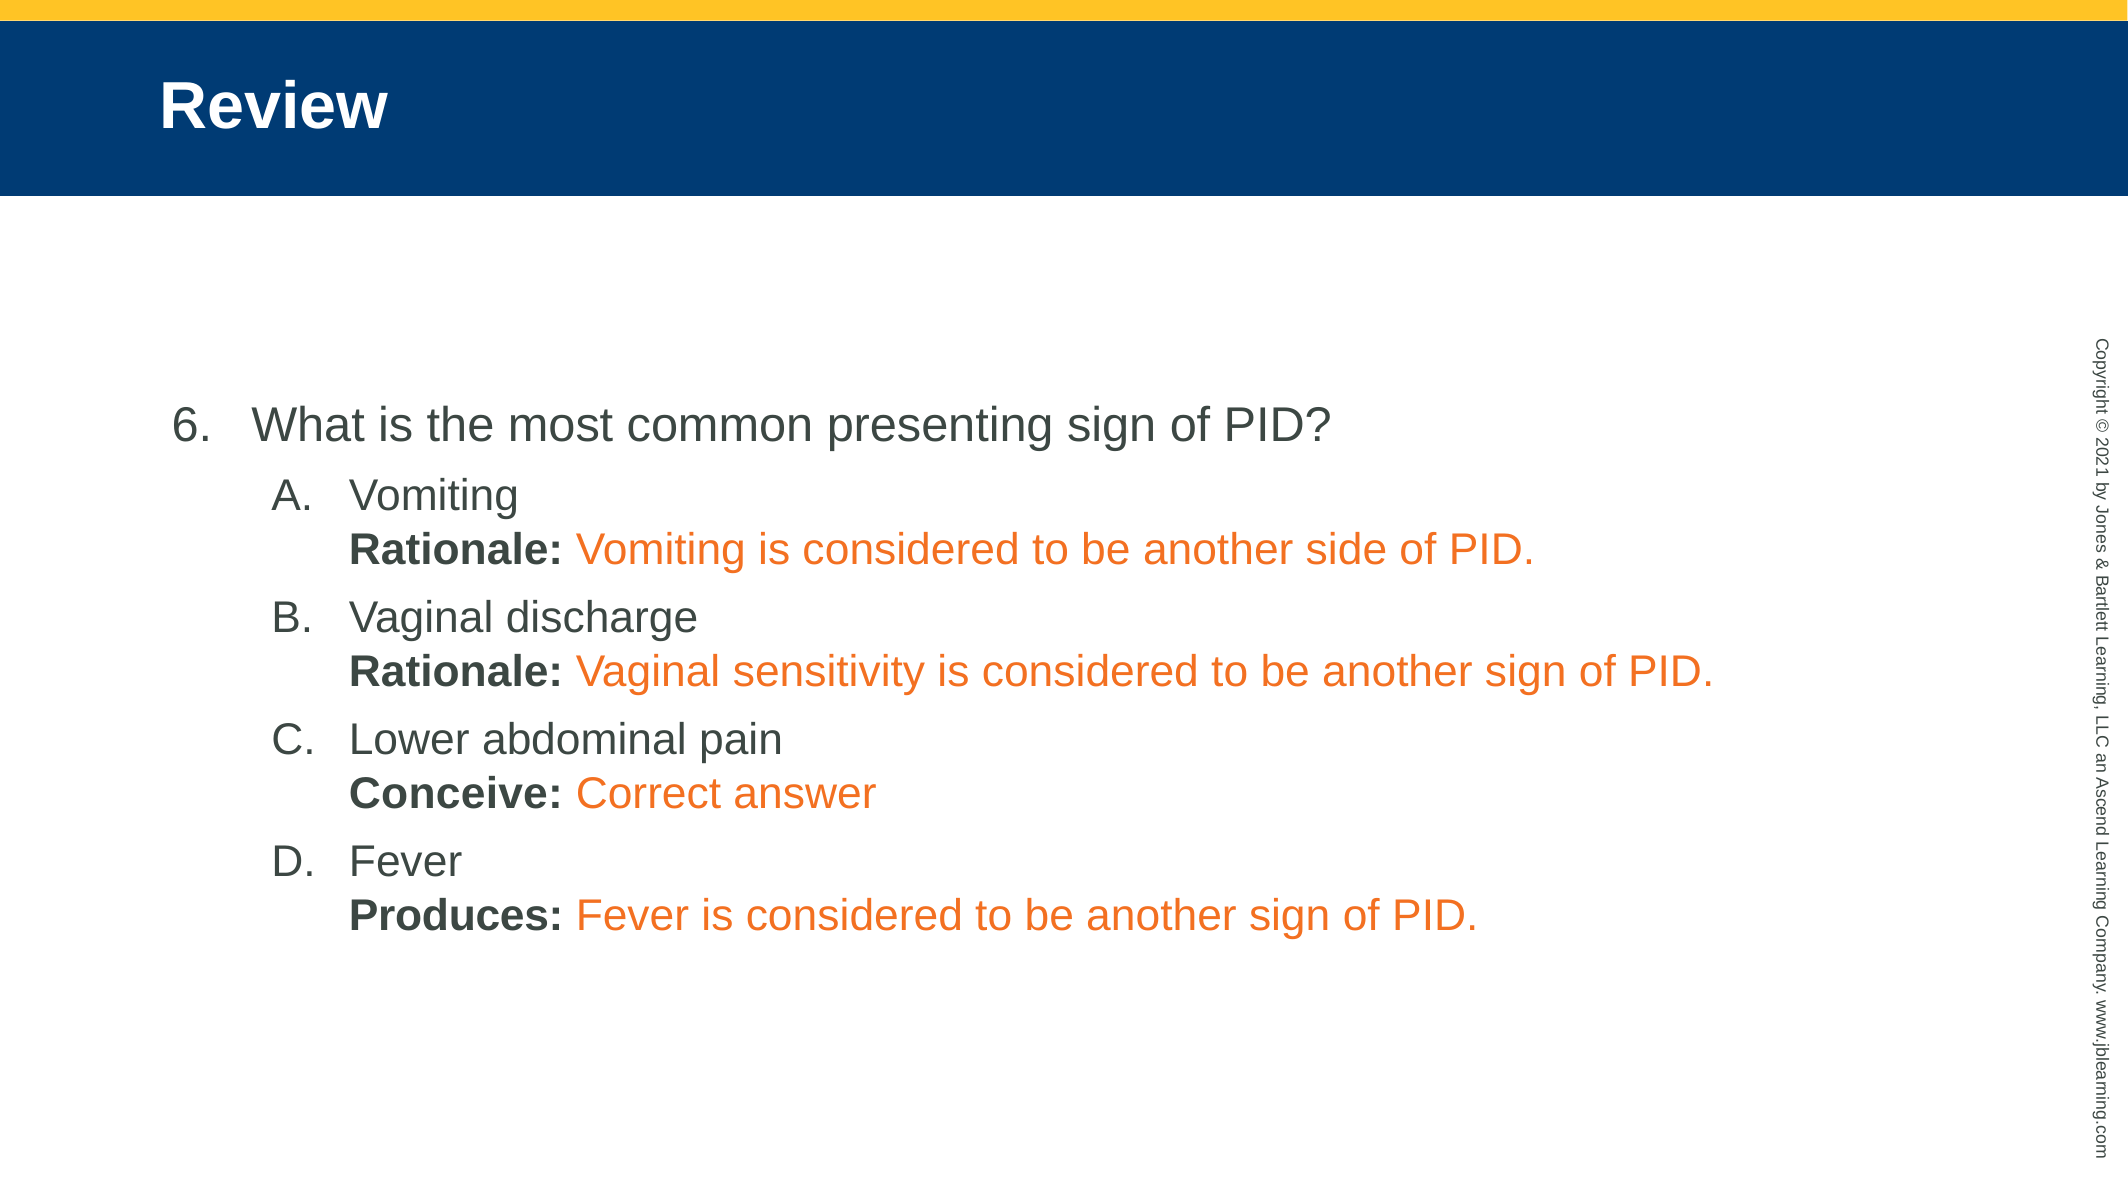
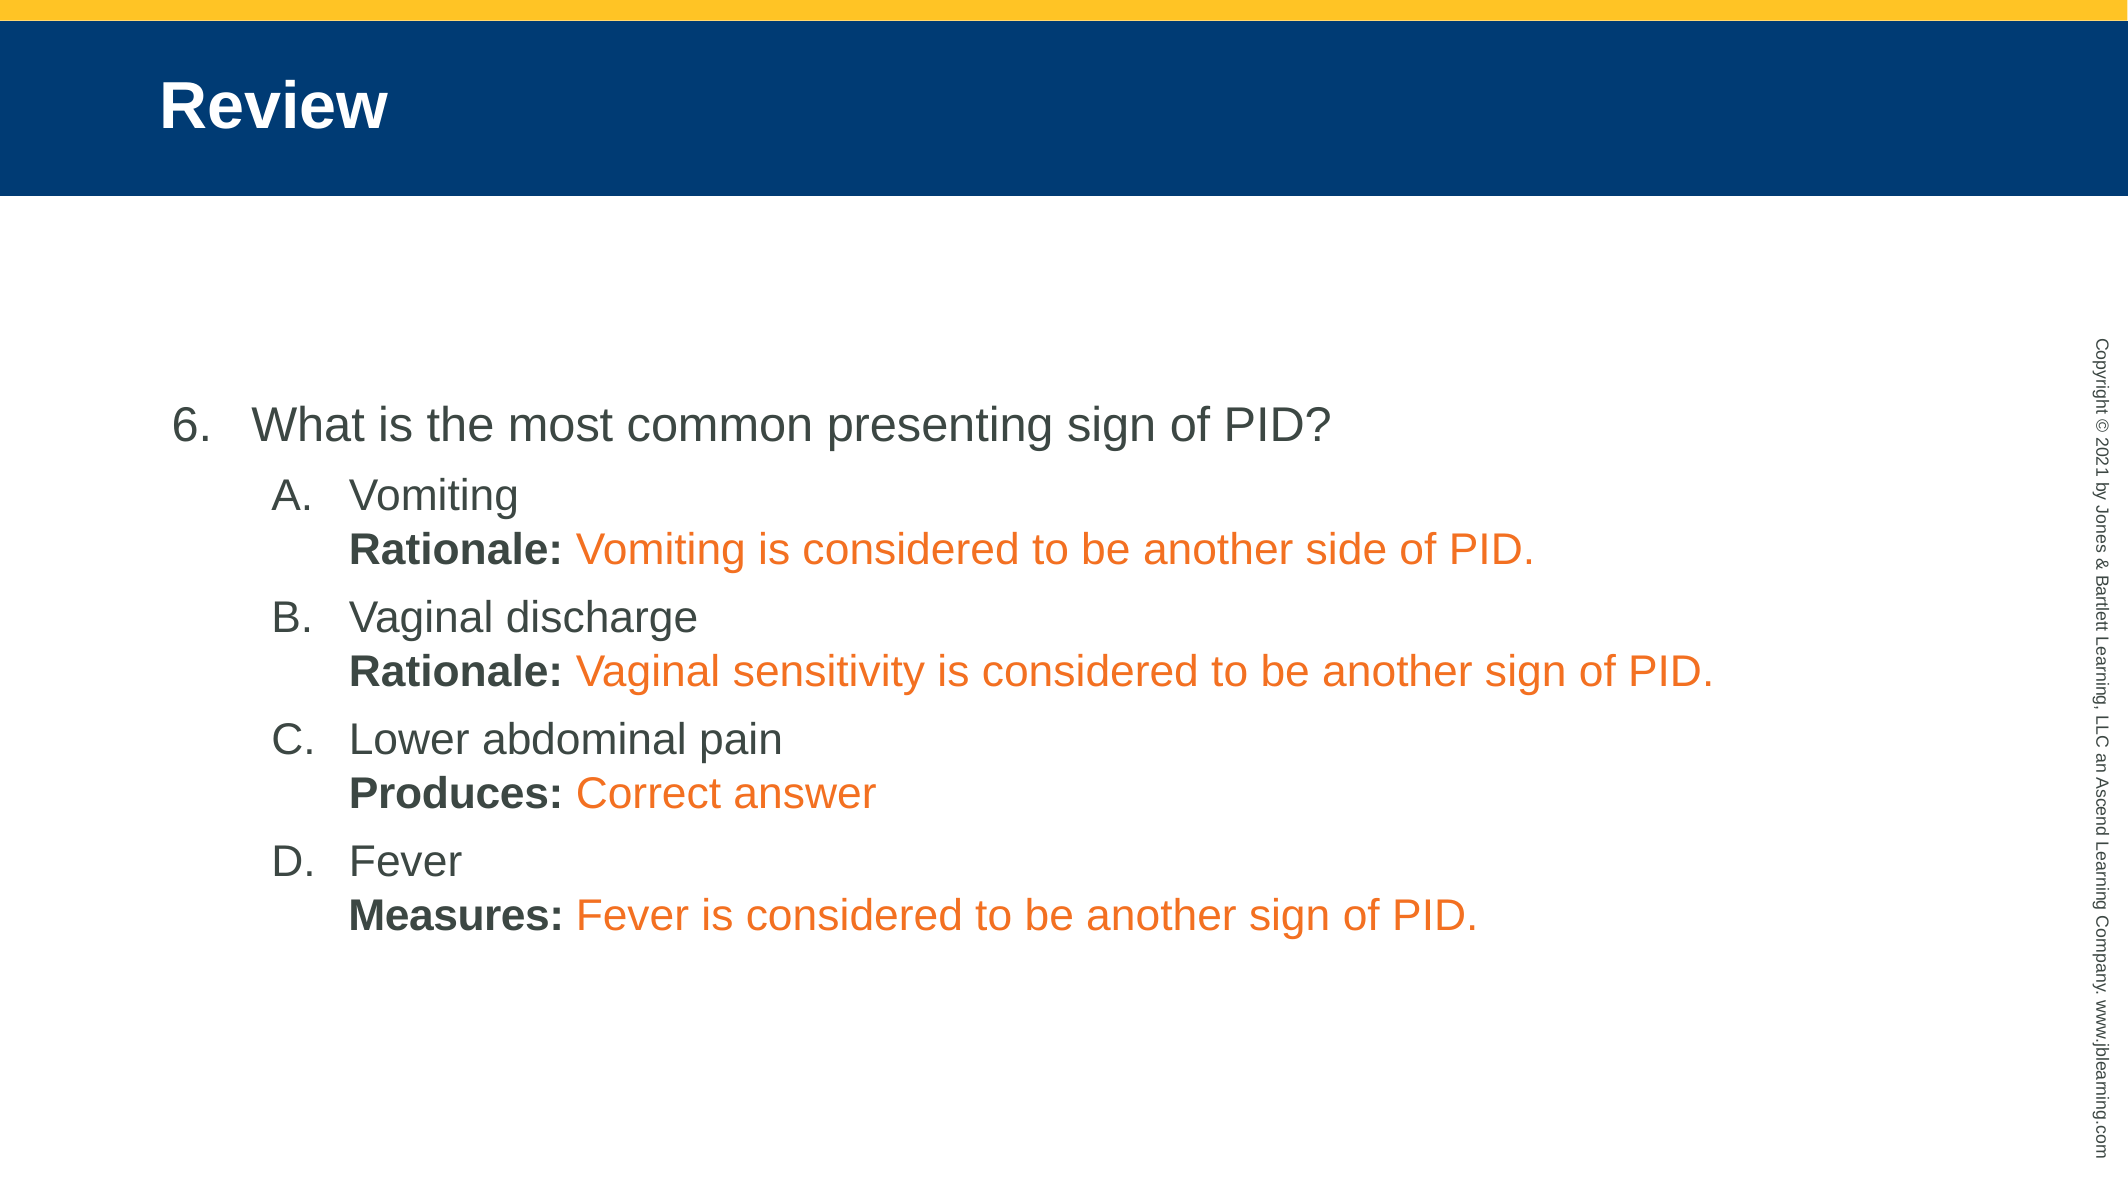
Conceive: Conceive -> Produces
Produces: Produces -> Measures
